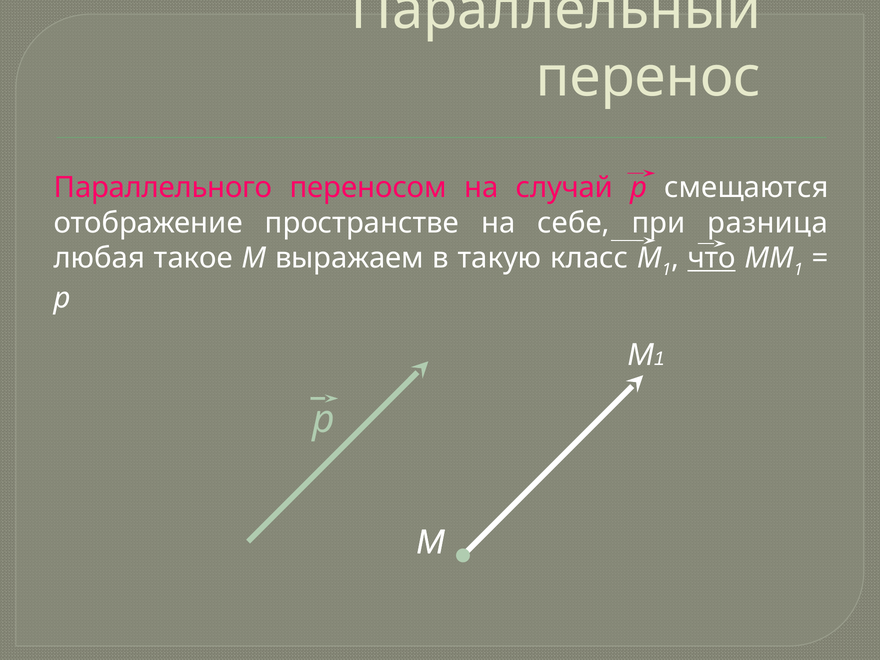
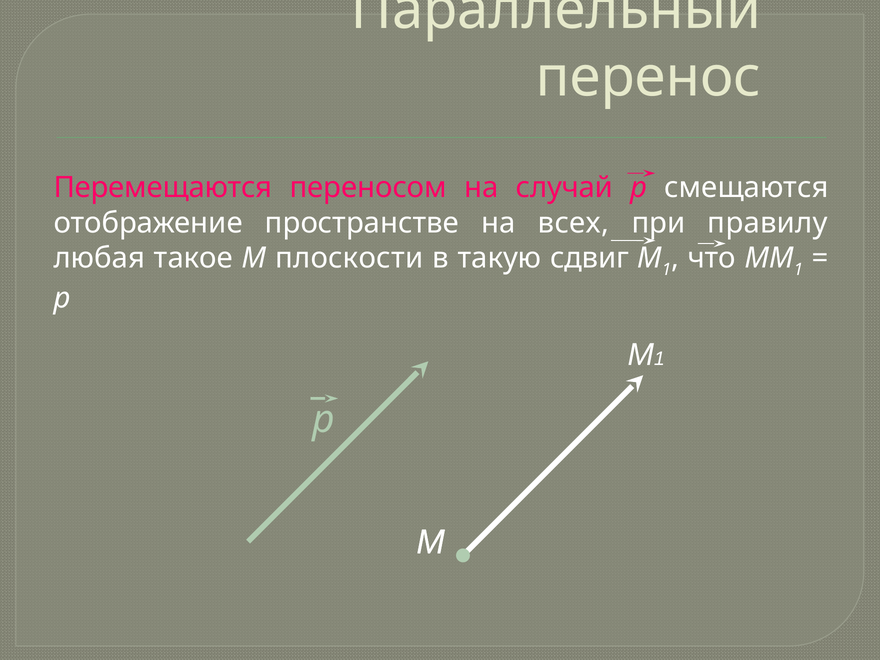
Параллельного: Параллельного -> Перемещаются
себе: себе -> всех
разница: разница -> правилу
выражаем: выражаем -> плоскости
класс: класс -> сдвиг
что underline: present -> none
